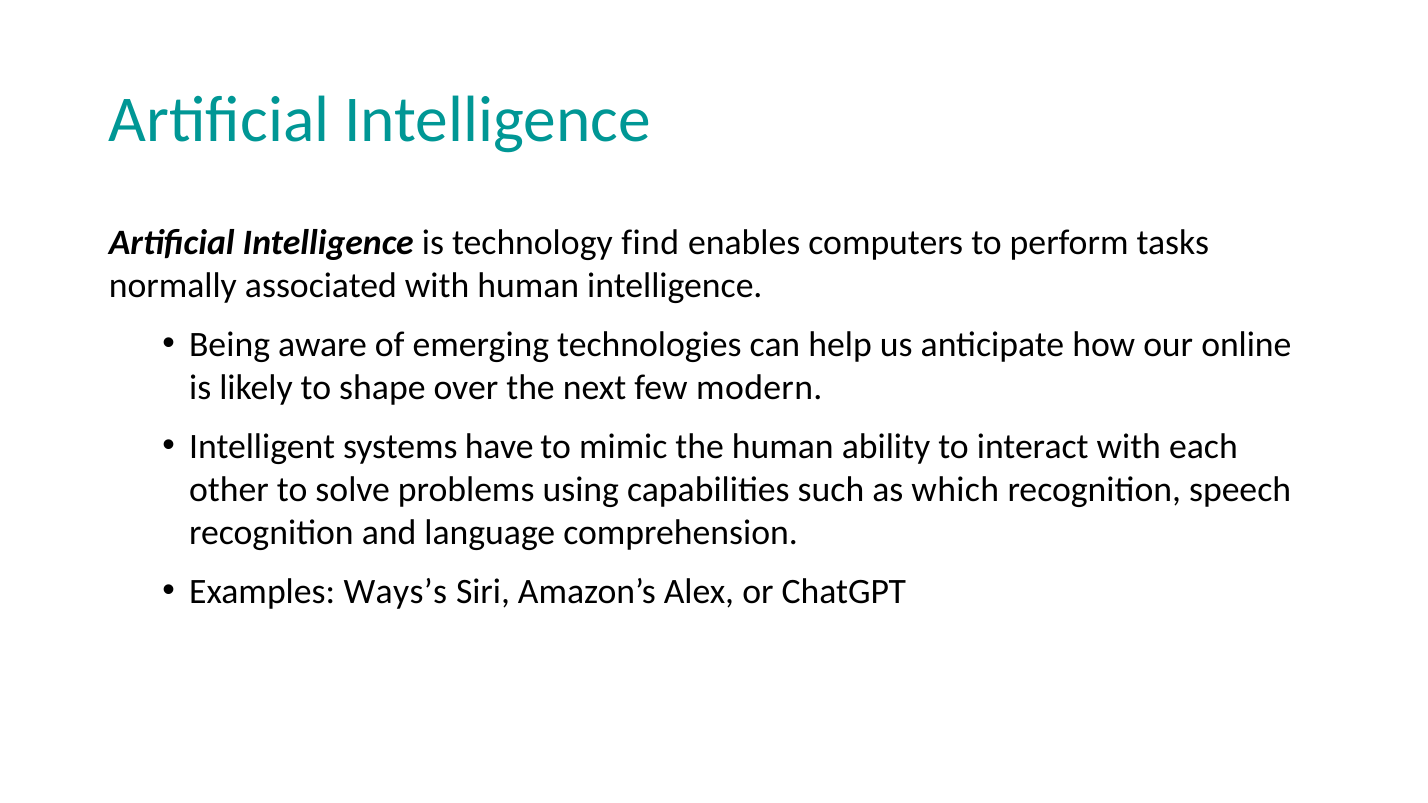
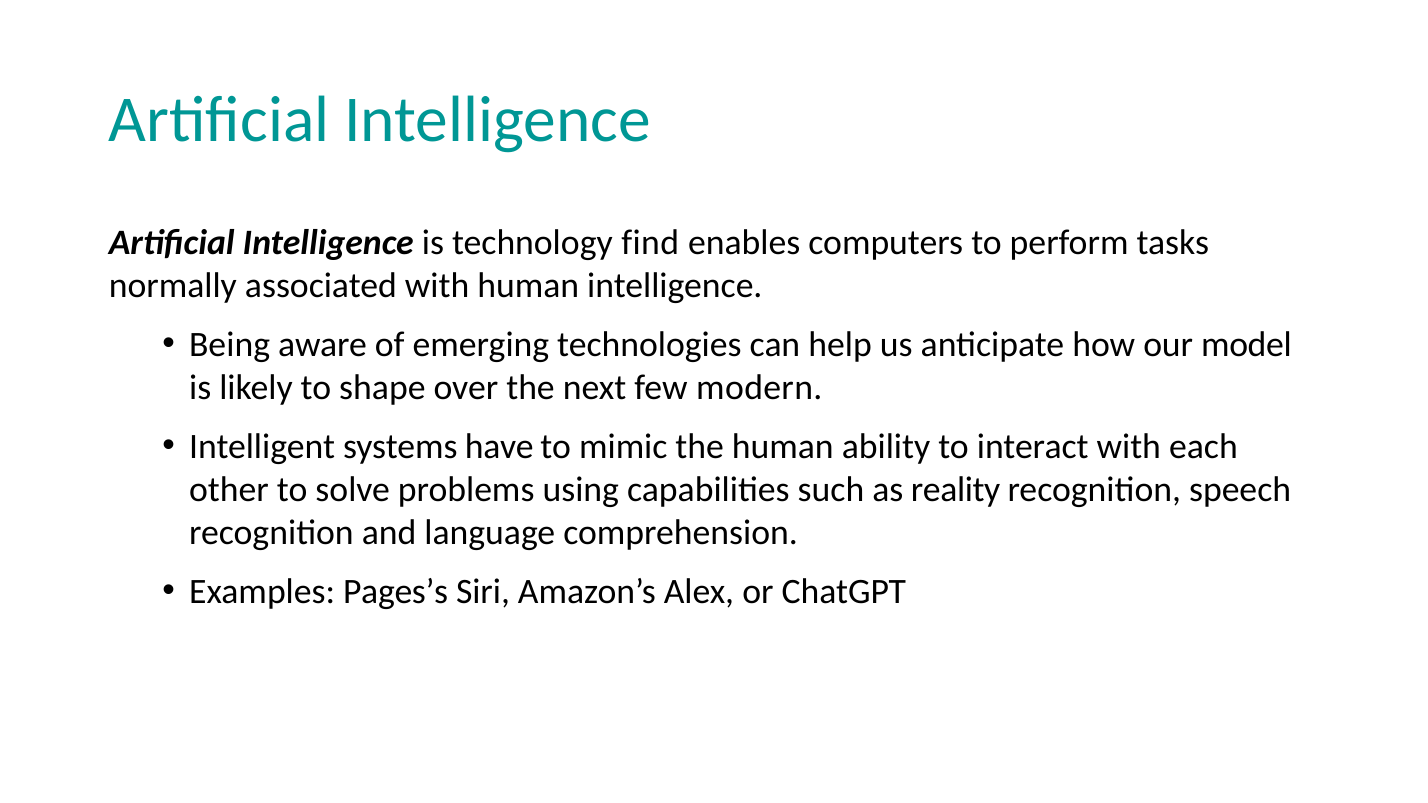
online: online -> model
which: which -> reality
Ways’s: Ways’s -> Pages’s
